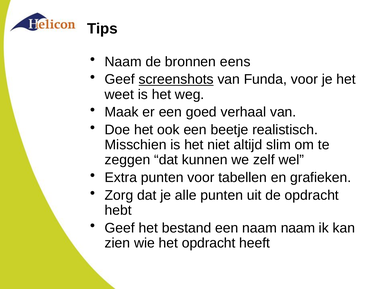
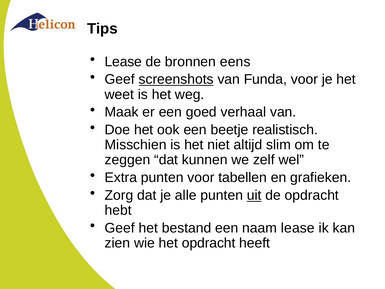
Naam at (123, 62): Naam -> Lease
uit underline: none -> present
naam naam: naam -> lease
